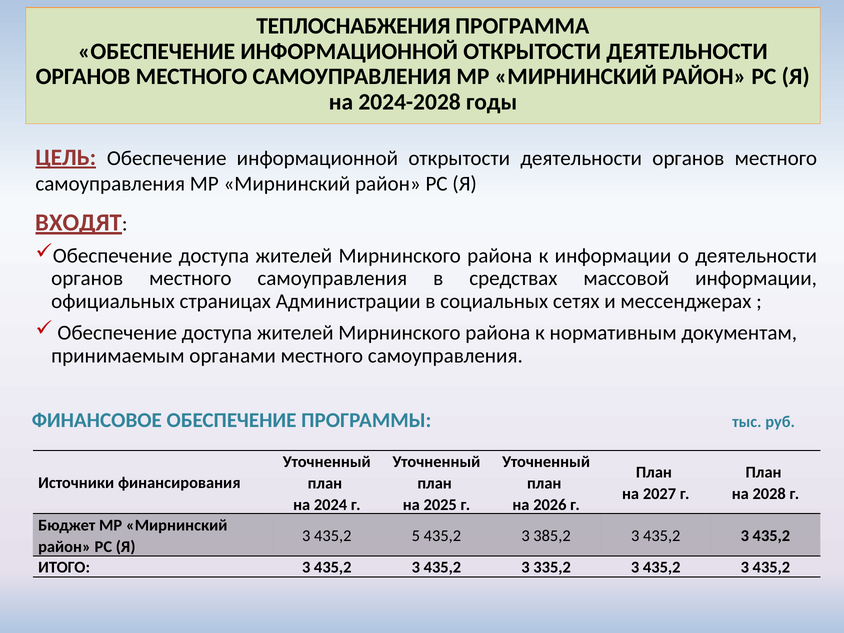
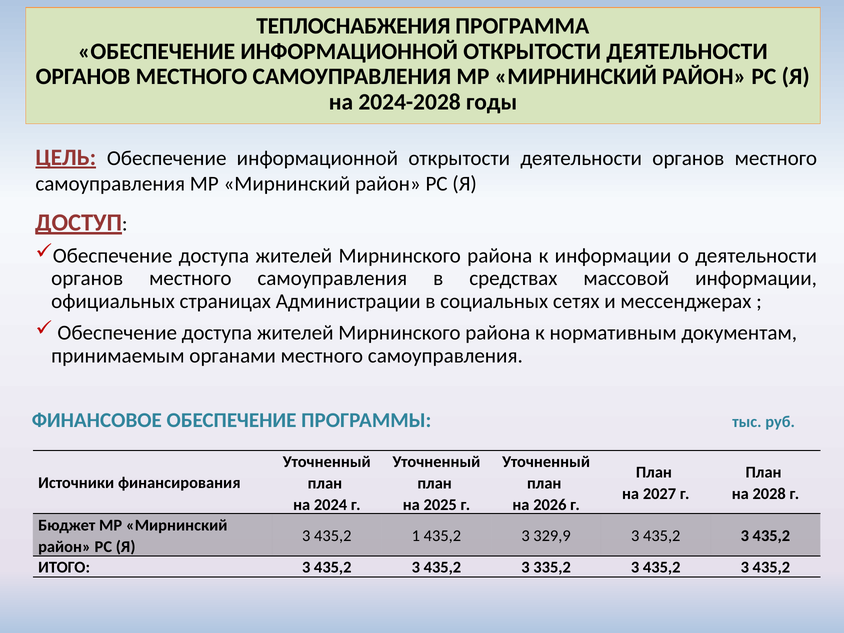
ВХОДЯТ: ВХОДЯТ -> ДОСТУП
5: 5 -> 1
385,2: 385,2 -> 329,9
